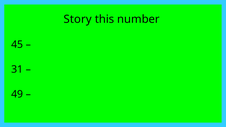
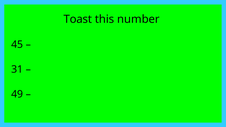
Story: Story -> Toast
